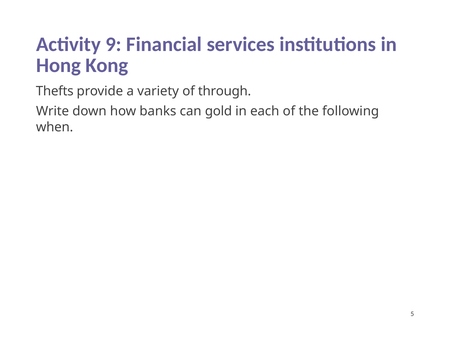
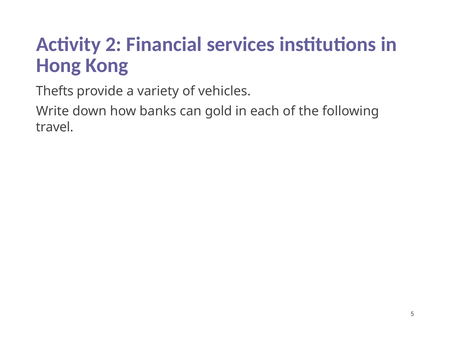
9: 9 -> 2
through: through -> vehicles
when: when -> travel
